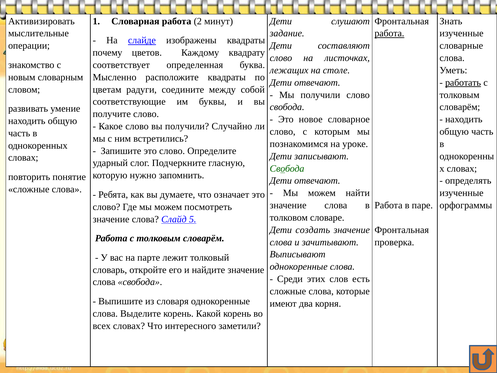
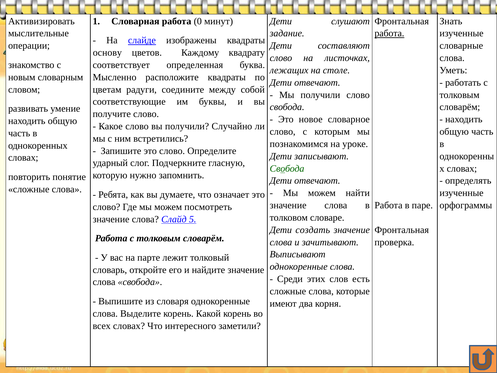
2: 2 -> 0
почему: почему -> основу
работать underline: present -> none
